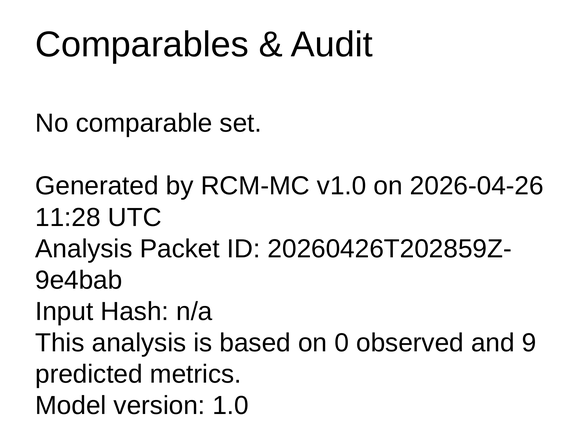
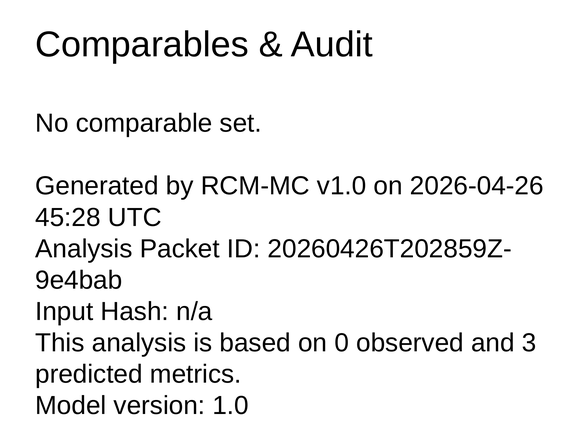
11:28: 11:28 -> 45:28
9: 9 -> 3
